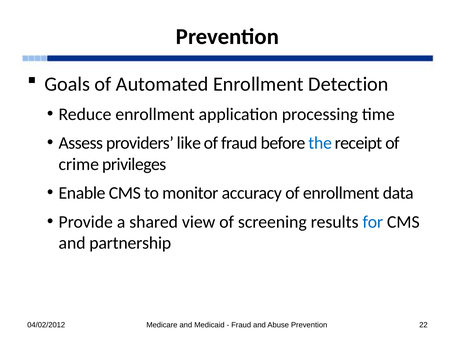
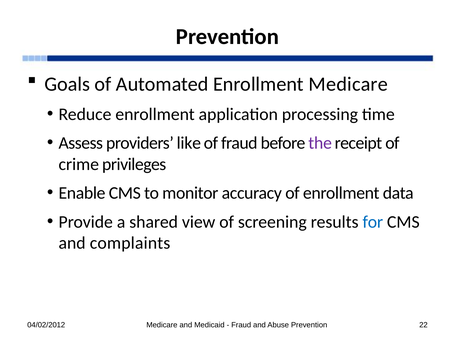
Enrollment Detection: Detection -> Medicare
the colour: blue -> purple
partnership: partnership -> complaints
